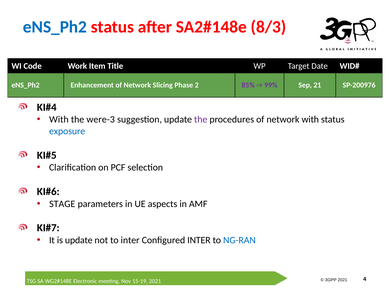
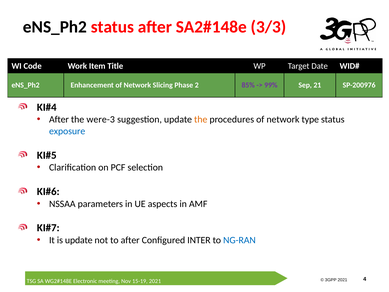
eNS_Ph2 at (55, 27) colour: blue -> black
8/3: 8/3 -> 3/3
With at (59, 119): With -> After
the at (201, 119) colour: purple -> orange
network with: with -> type
STAGE: STAGE -> NSSAA
to inter: inter -> after
